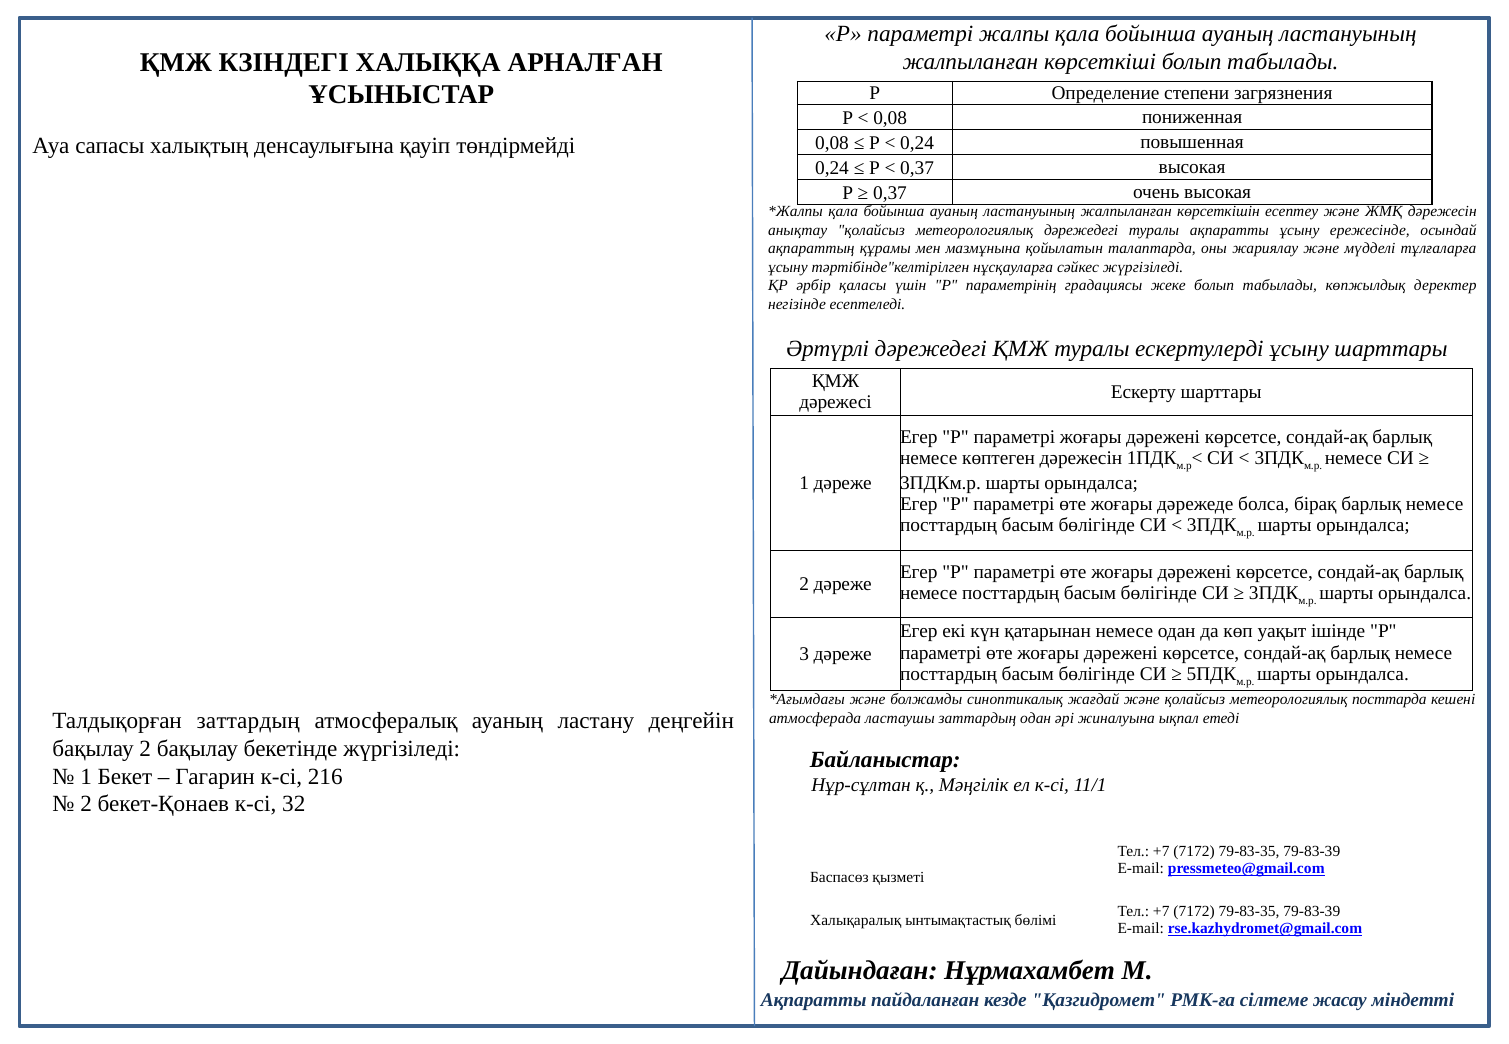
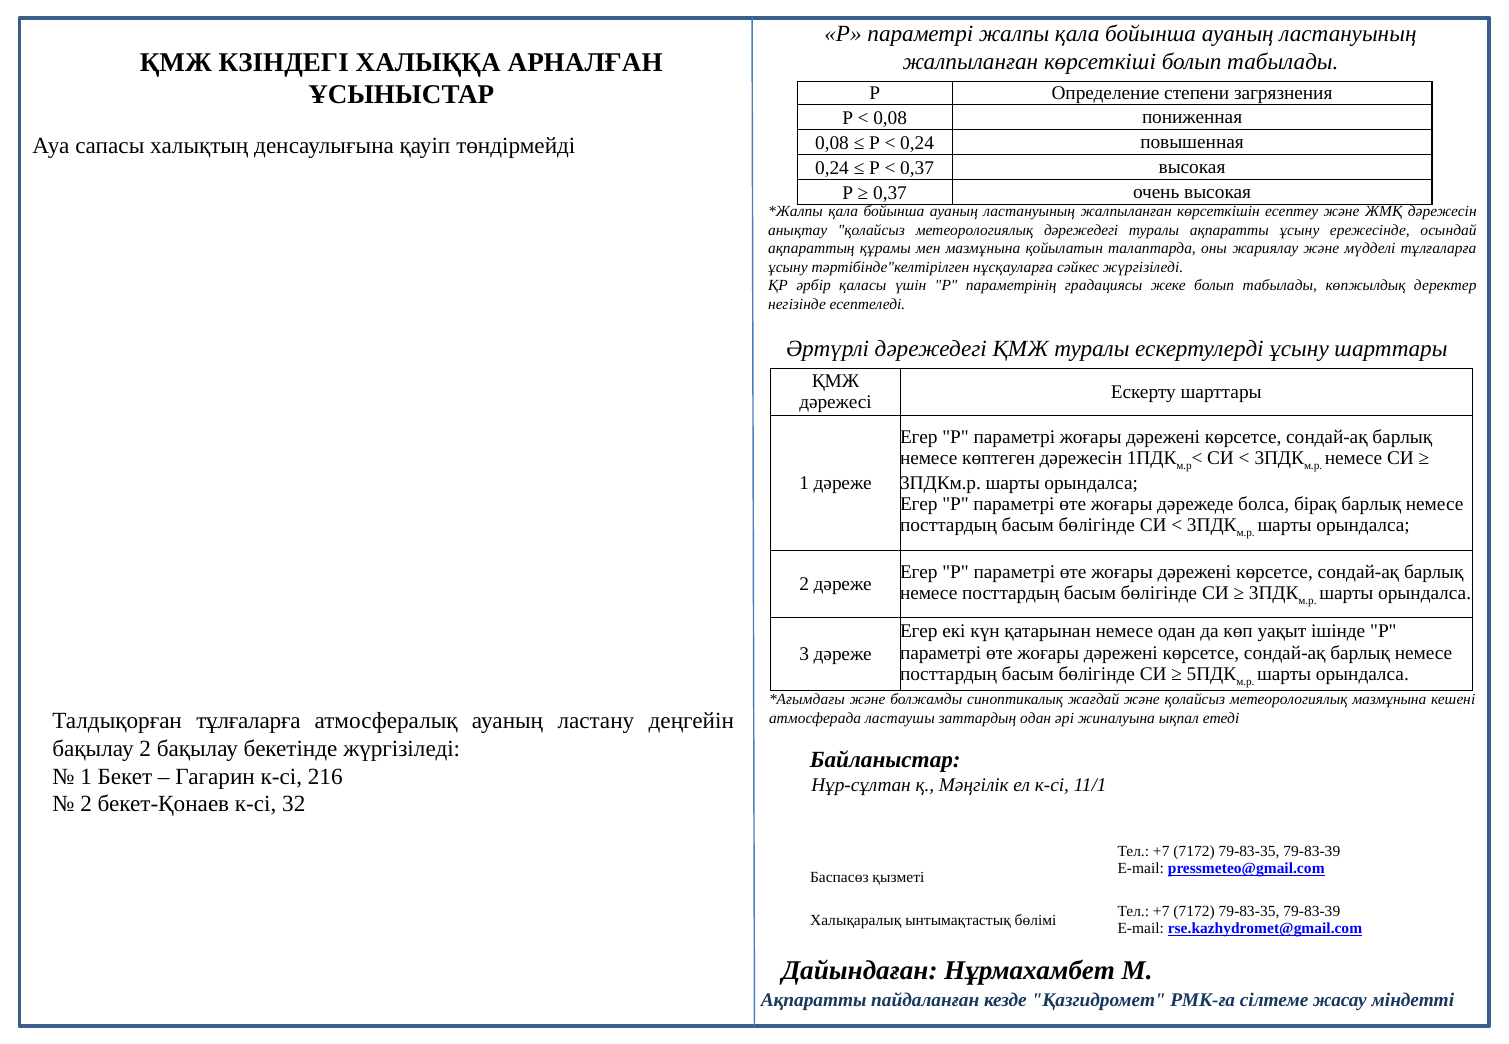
метеорологиялық посттарда: посттарда -> мазмұнына
Талдықорған заттардың: заттардың -> тұлғаларға
